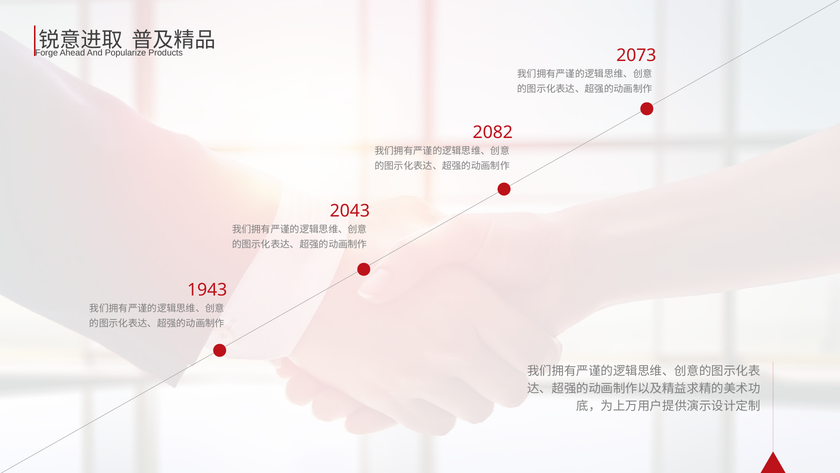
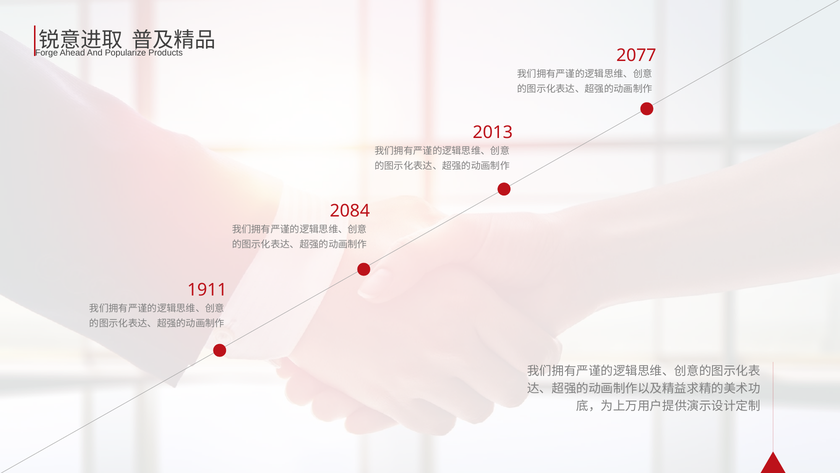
2073: 2073 -> 2077
2082: 2082 -> 2013
2043: 2043 -> 2084
1943: 1943 -> 1911
